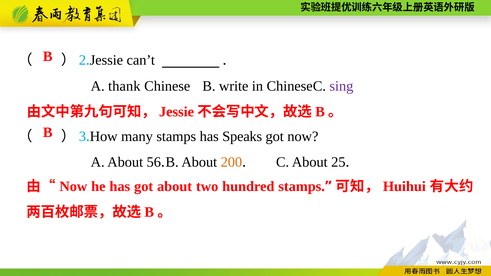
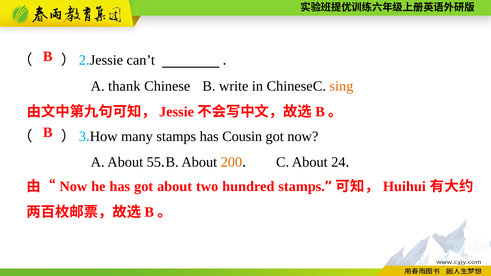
sing colour: purple -> orange
Speaks: Speaks -> Cousin
56: 56 -> 55
25: 25 -> 24
